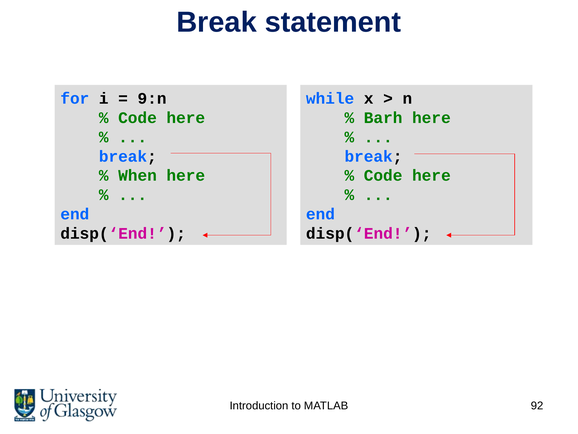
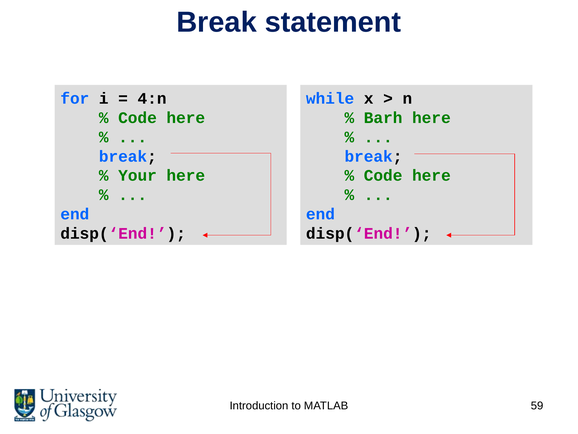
9:n: 9:n -> 4:n
When: When -> Your
92: 92 -> 59
